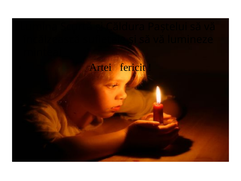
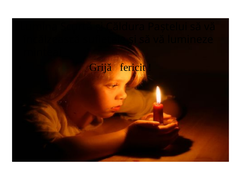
Artei: Artei -> Grijă
